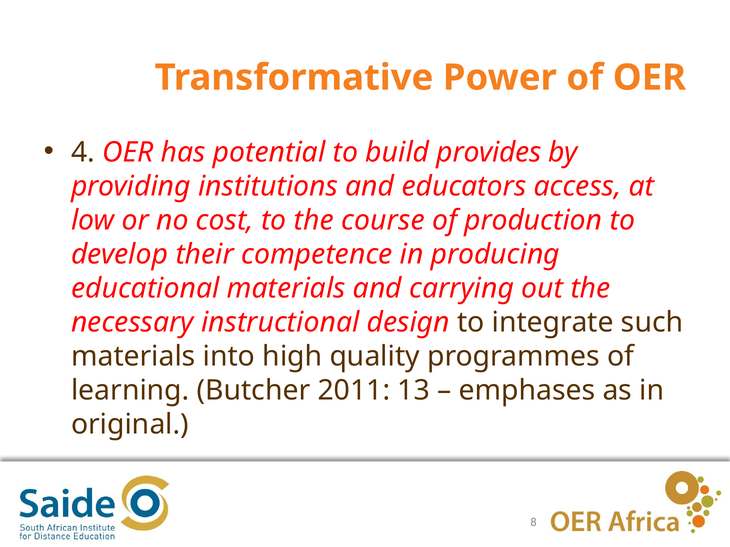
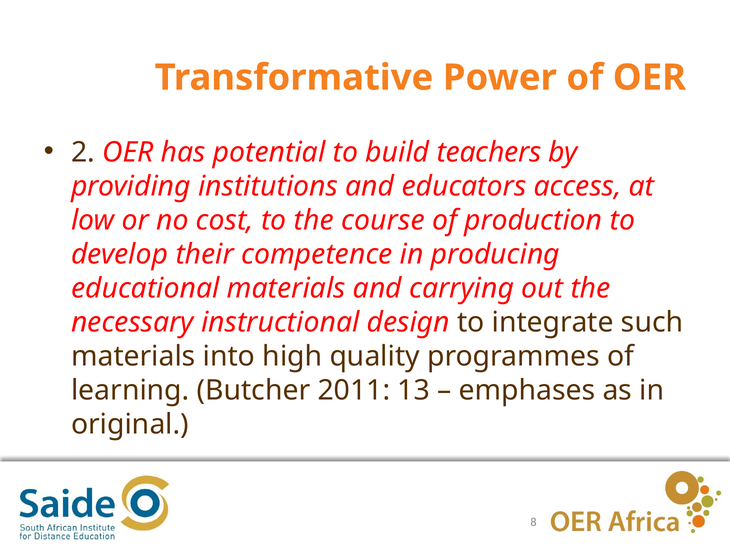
4: 4 -> 2
provides: provides -> teachers
